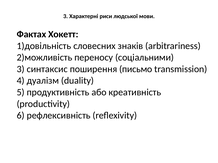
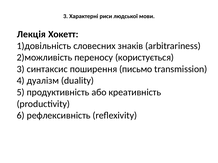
Фактах: Фактах -> Лекція
соціальними: соціальними -> користується
